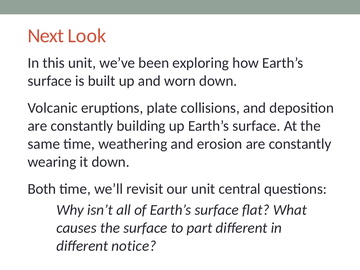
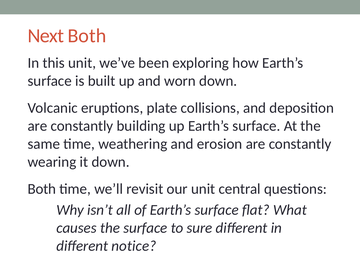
Next Look: Look -> Both
part: part -> sure
